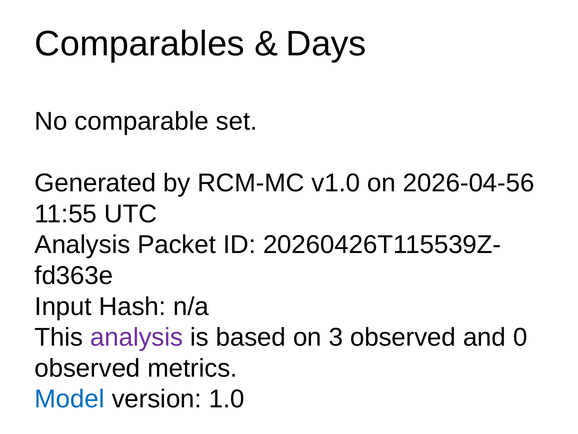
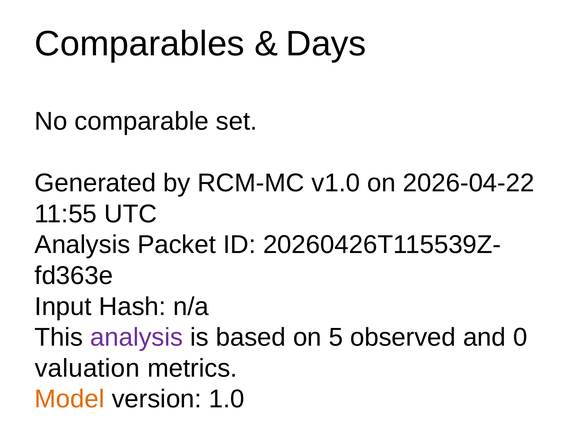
2026-04-56: 2026-04-56 -> 2026-04-22
3: 3 -> 5
observed at (87, 368): observed -> valuation
Model colour: blue -> orange
